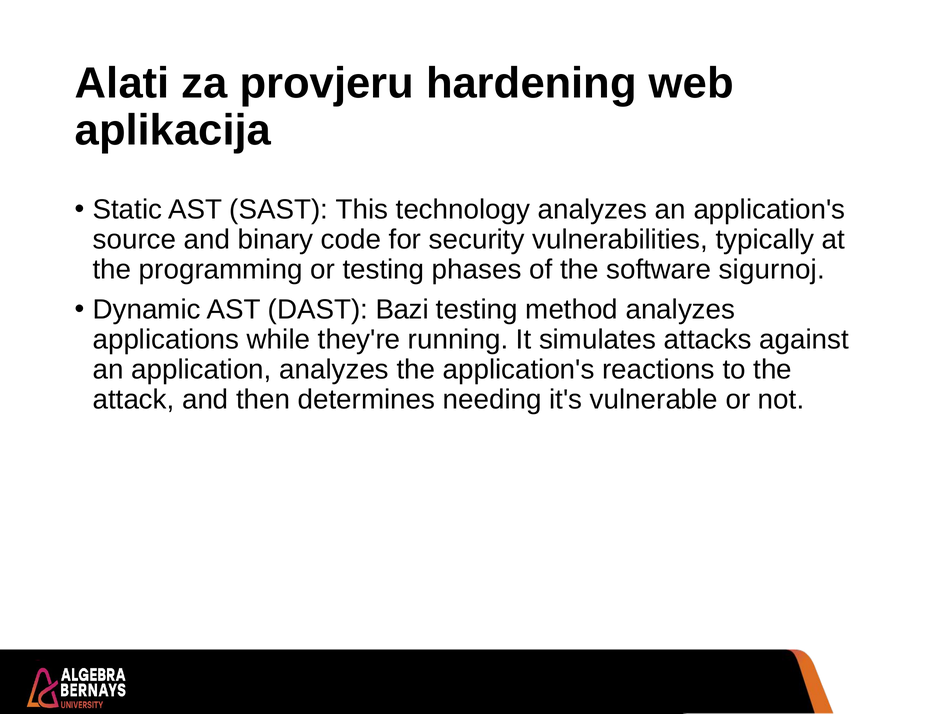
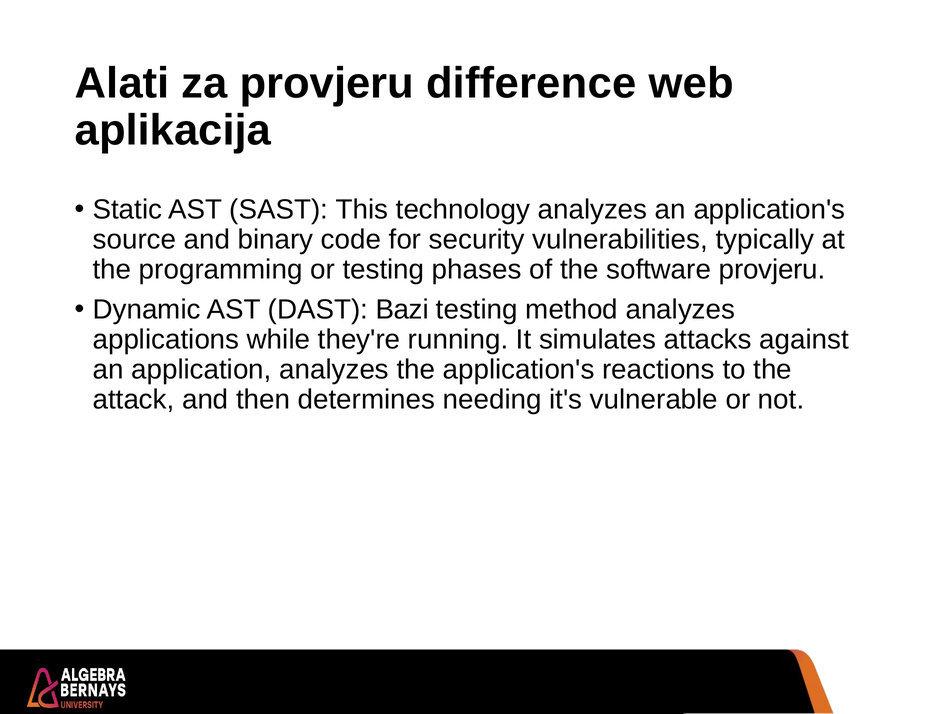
hardening: hardening -> difference
software sigurnoj: sigurnoj -> provjeru
